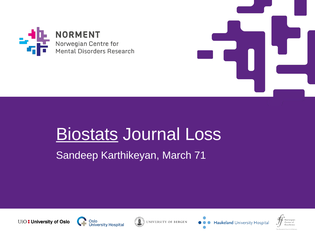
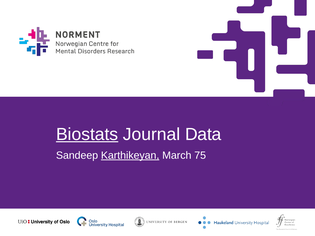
Loss: Loss -> Data
Karthikeyan underline: none -> present
71: 71 -> 75
